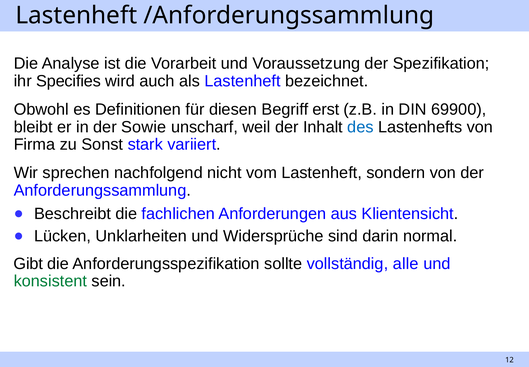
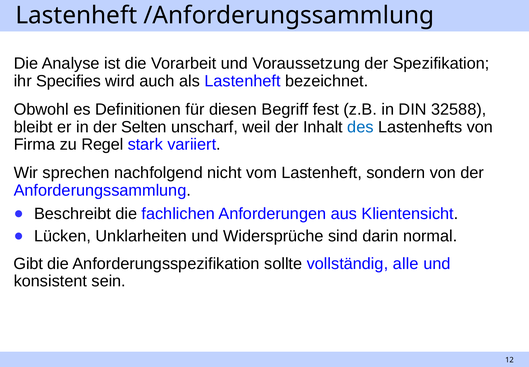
erst: erst -> fest
69900: 69900 -> 32588
Sowie: Sowie -> Selten
Sonst: Sonst -> Regel
konsistent colour: green -> black
